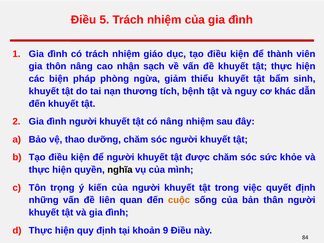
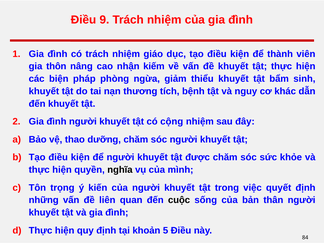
5: 5 -> 9
sạch: sạch -> kiếm
có nâng: nâng -> cộng
cuộc colour: orange -> black
9: 9 -> 5
